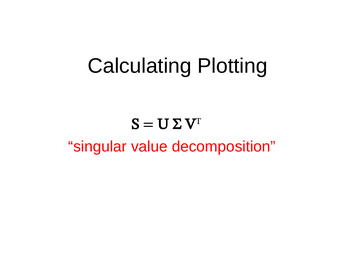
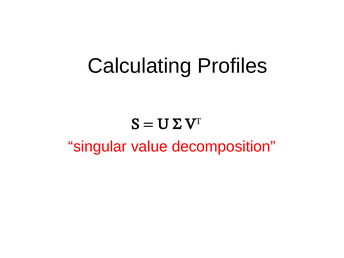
Plotting: Plotting -> Profiles
